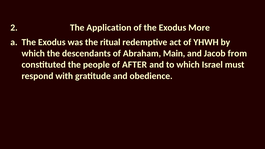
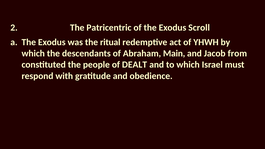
Application: Application -> Patricentric
More: More -> Scroll
AFTER: AFTER -> DEALT
